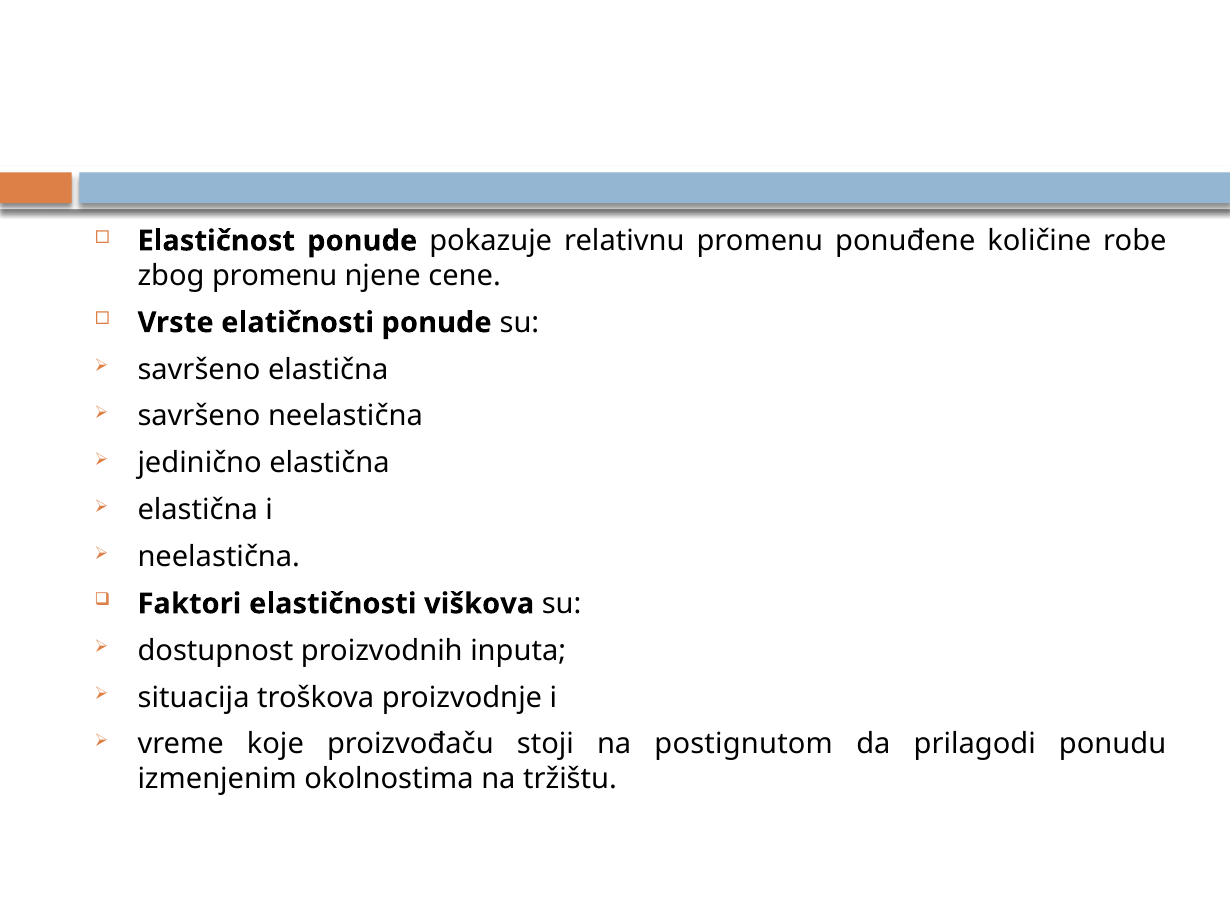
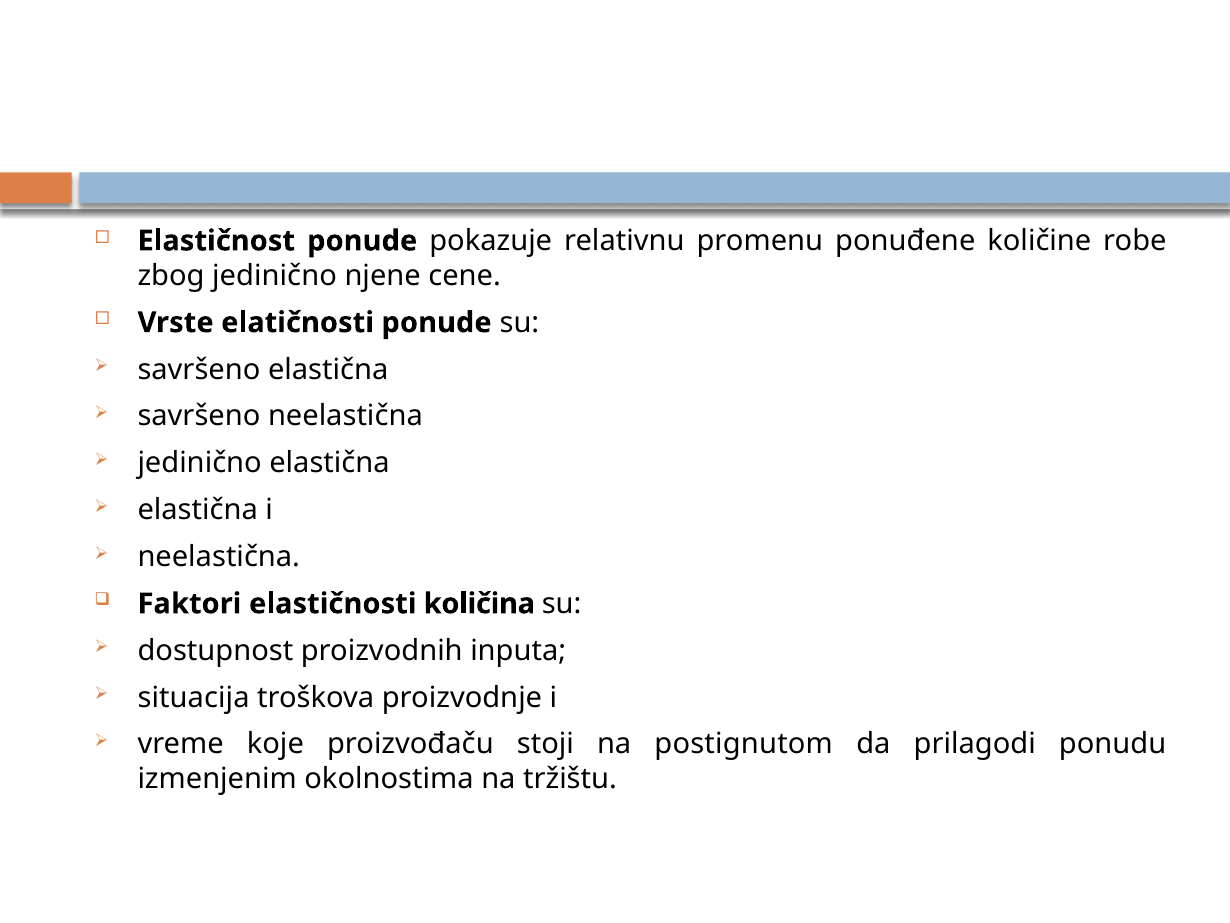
zbog promenu: promenu -> jedinično
viškova: viškova -> količina
